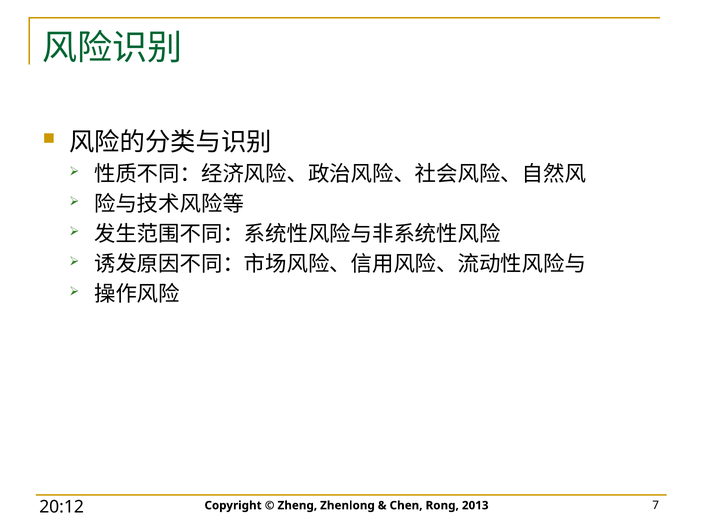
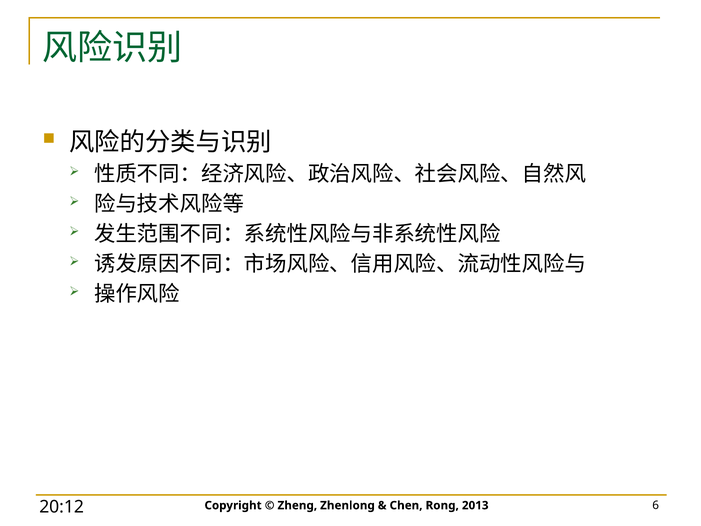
7: 7 -> 6
